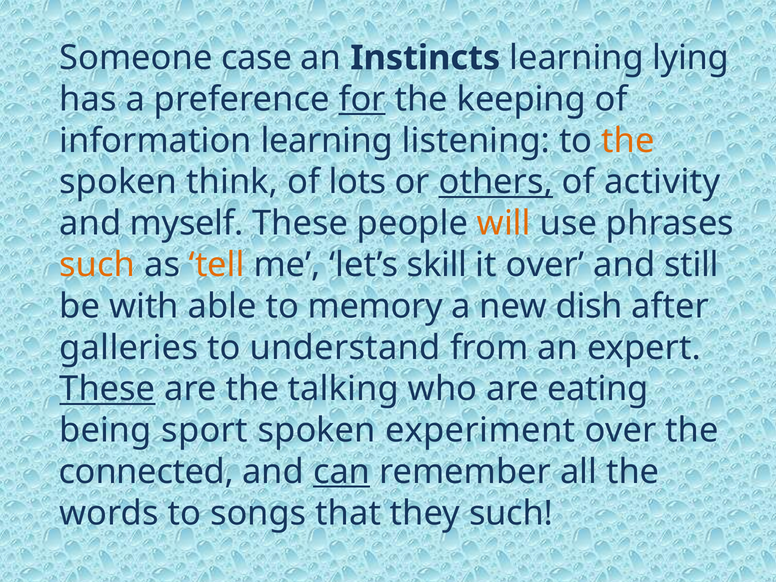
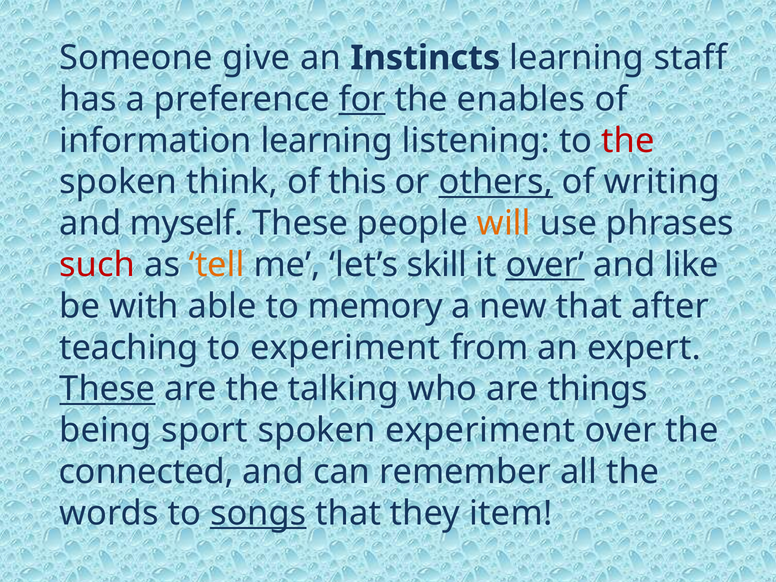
case: case -> give
lying: lying -> staff
keeping: keeping -> enables
the at (628, 141) colour: orange -> red
lots: lots -> this
activity: activity -> writing
such at (97, 265) colour: orange -> red
over at (545, 265) underline: none -> present
still: still -> like
new dish: dish -> that
galleries: galleries -> teaching
to understand: understand -> experiment
eating: eating -> things
can underline: present -> none
songs underline: none -> present
they such: such -> item
